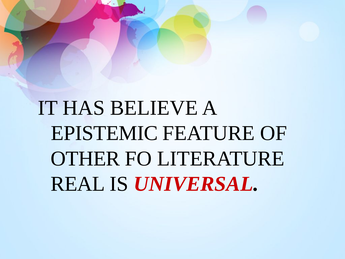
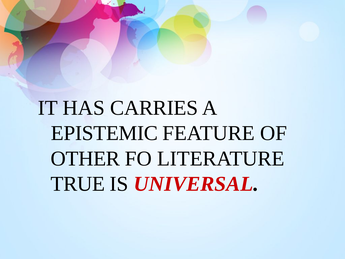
BELIEVE: BELIEVE -> CARRIES
REAL: REAL -> TRUE
